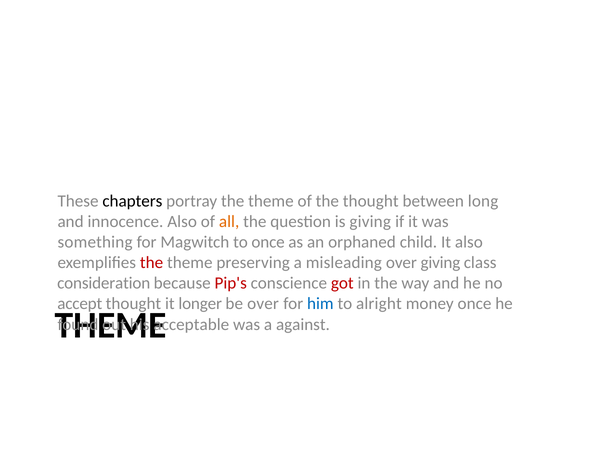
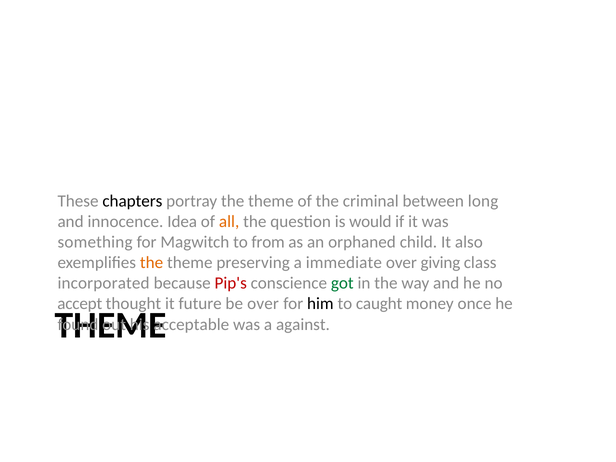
the thought: thought -> criminal
innocence Also: Also -> Idea
is giving: giving -> would
to once: once -> from
the at (152, 263) colour: red -> orange
misleading: misleading -> immediate
consideration: consideration -> incorporated
got colour: red -> green
longer: longer -> future
him colour: blue -> black
alright: alright -> caught
